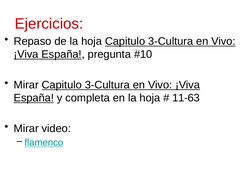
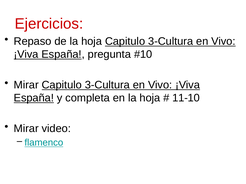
11-63: 11-63 -> 11-10
